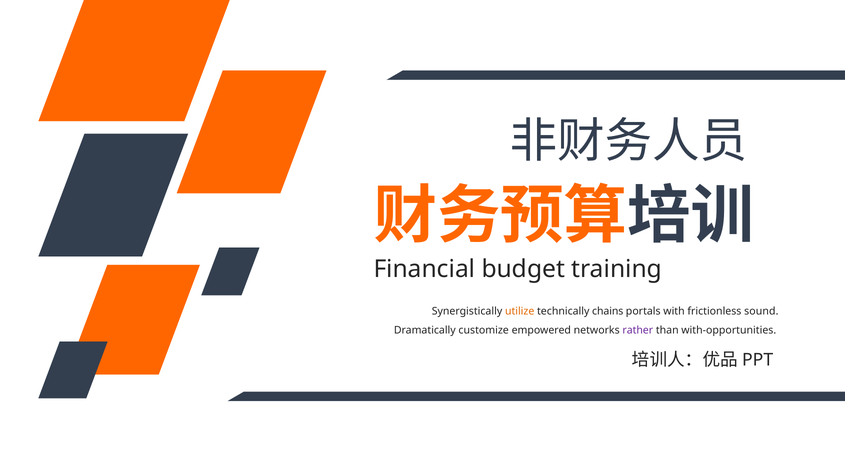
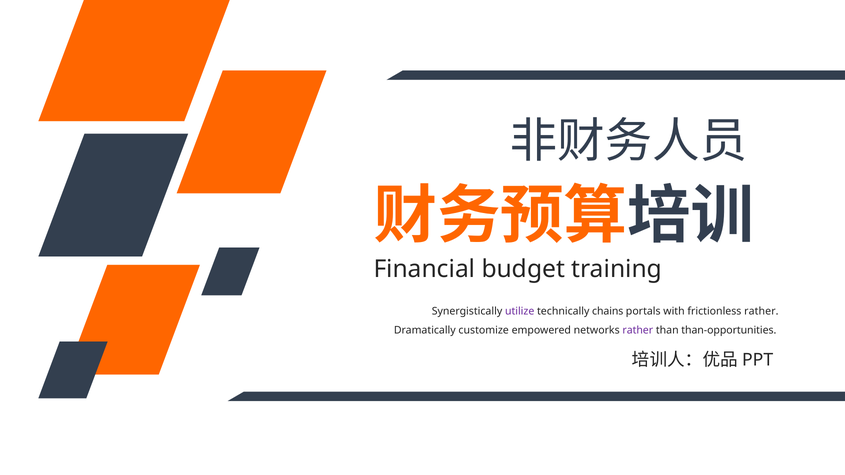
utilize colour: orange -> purple
frictionless sound: sound -> rather
with-opportunities: with-opportunities -> than-opportunities
